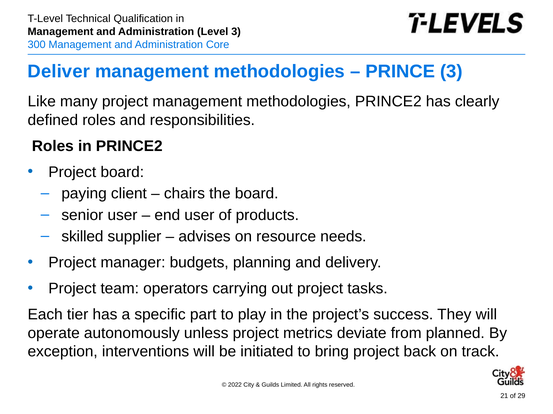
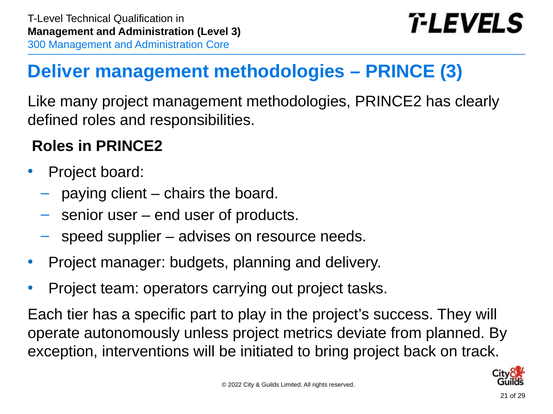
skilled: skilled -> speed
